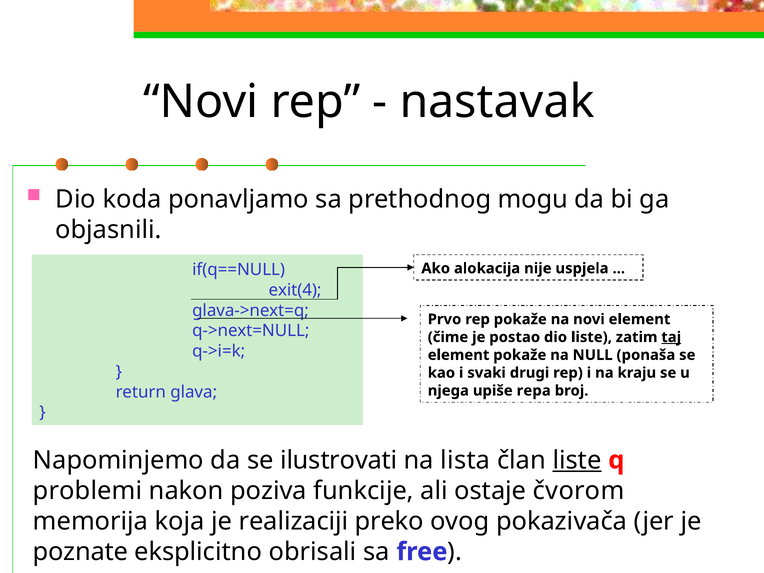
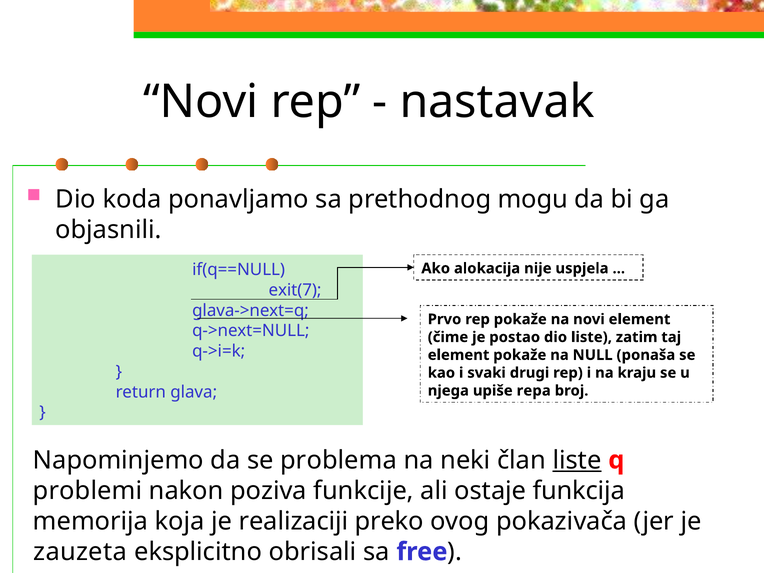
exit(4: exit(4 -> exit(7
taj underline: present -> none
ilustrovati: ilustrovati -> problema
lista: lista -> neki
čvorom: čvorom -> funkcija
poznate: poznate -> zauzeta
